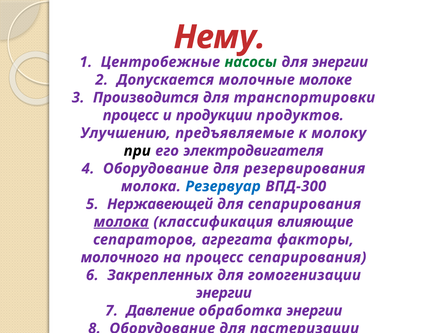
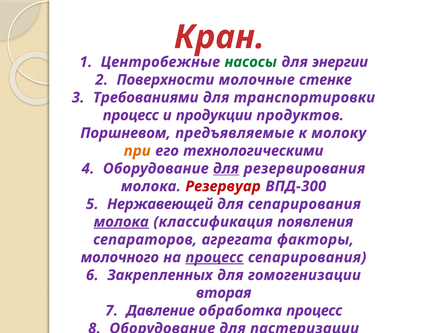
Нему: Нему -> Кран
Допускается: Допускается -> Поверхности
молоке: молоке -> стенке
Производится: Производится -> Требованиями
Улучшению: Улучшению -> Поршневом
при colour: black -> orange
электродвигателя: электродвигателя -> технологическими
для at (226, 169) underline: none -> present
Резервуар colour: blue -> red
влияющие: влияющие -> появления
процесс at (214, 257) underline: none -> present
энергии at (224, 293): энергии -> вторая
обработка энергии: энергии -> процесс
